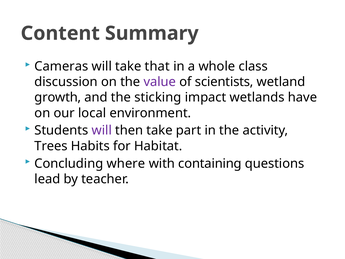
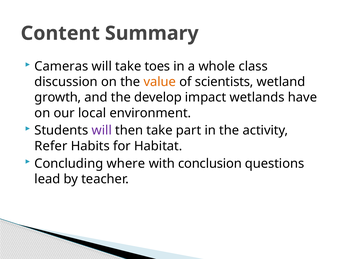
that: that -> toes
value colour: purple -> orange
sticking: sticking -> develop
Trees: Trees -> Refer
containing: containing -> conclusion
